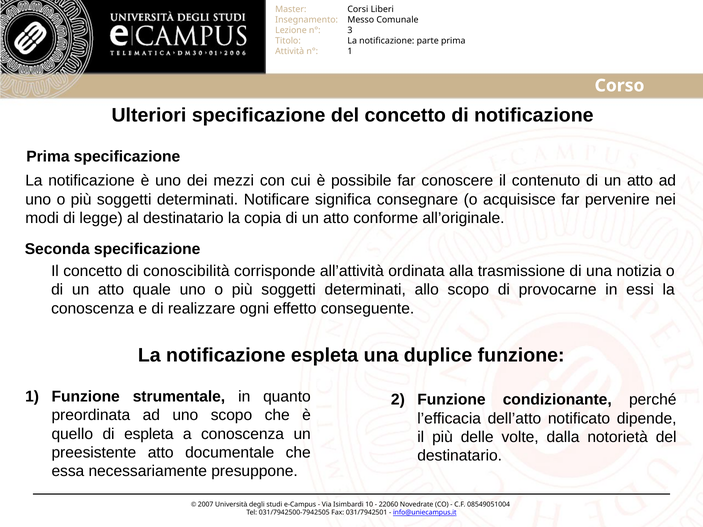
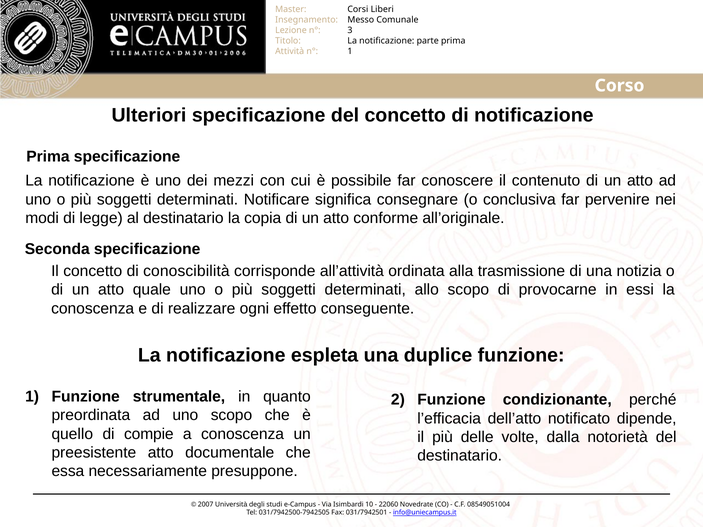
acquisisce: acquisisce -> conclusiva
di espleta: espleta -> compie
